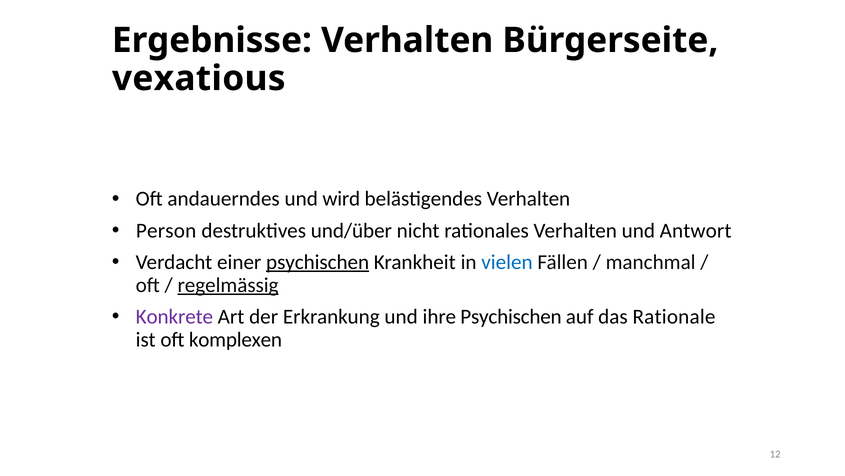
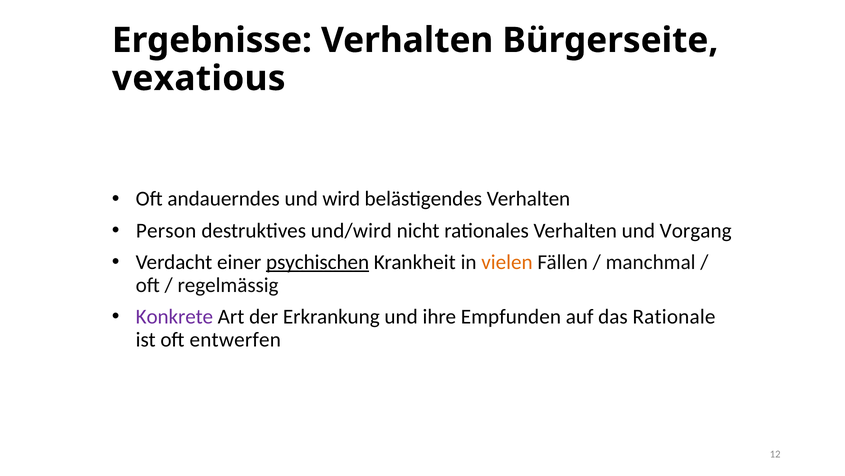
und/über: und/über -> und/wird
Antwort: Antwort -> Vorgang
vielen colour: blue -> orange
regelmässig underline: present -> none
ihre Psychischen: Psychischen -> Empfunden
komplexen: komplexen -> entwerfen
